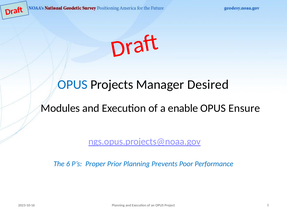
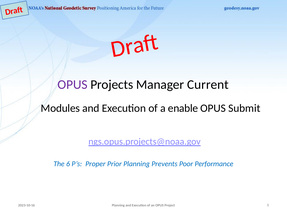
OPUS at (73, 85) colour: blue -> purple
Desired: Desired -> Current
Ensure: Ensure -> Submit
